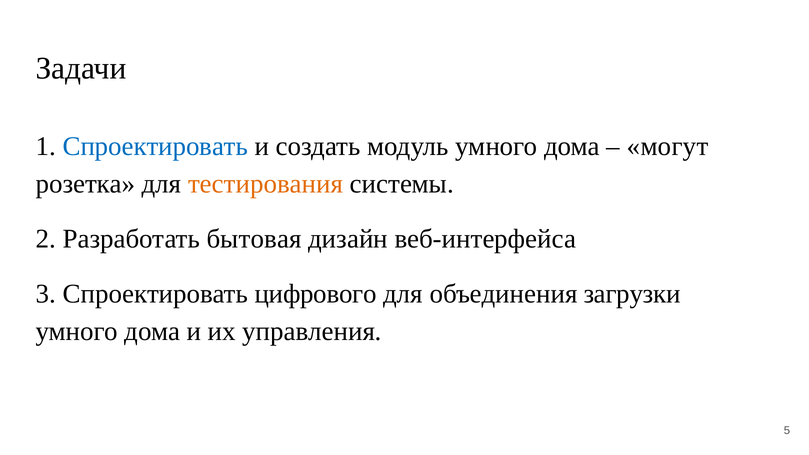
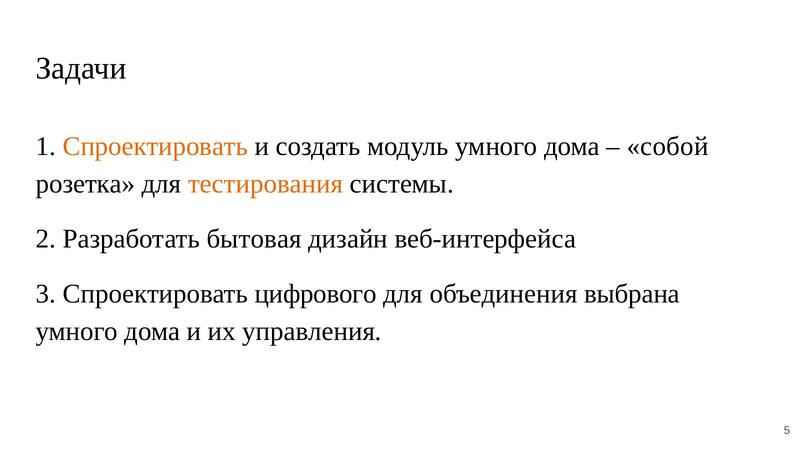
Спроектировать at (155, 147) colour: blue -> orange
могут: могут -> собой
загрузки: загрузки -> выбрана
